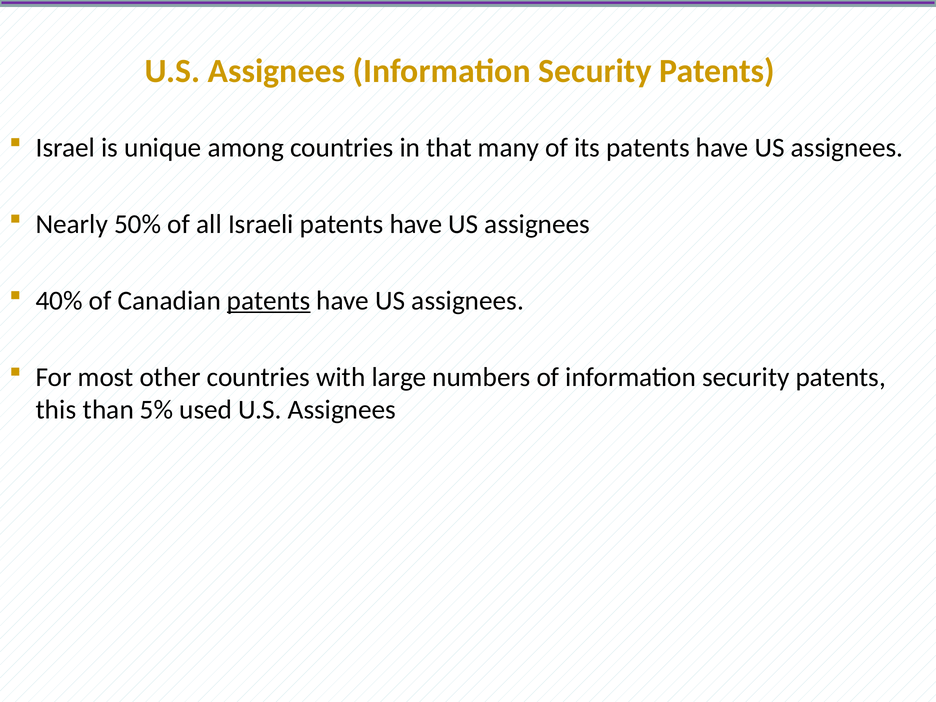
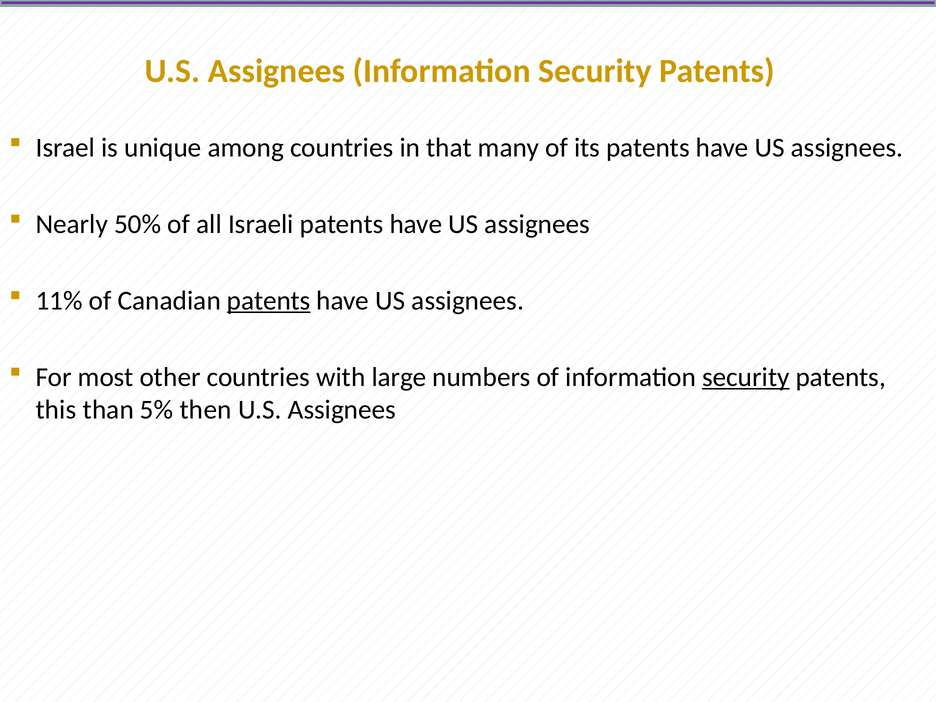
40%: 40% -> 11%
security at (746, 377) underline: none -> present
used: used -> then
